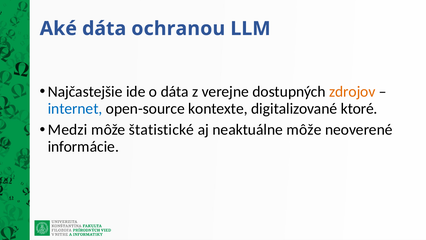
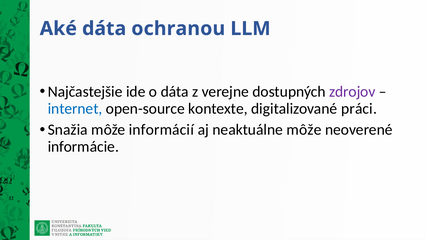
zdrojov colour: orange -> purple
ktoré: ktoré -> práci
Medzi: Medzi -> Snažia
štatistické: štatistické -> informácií
